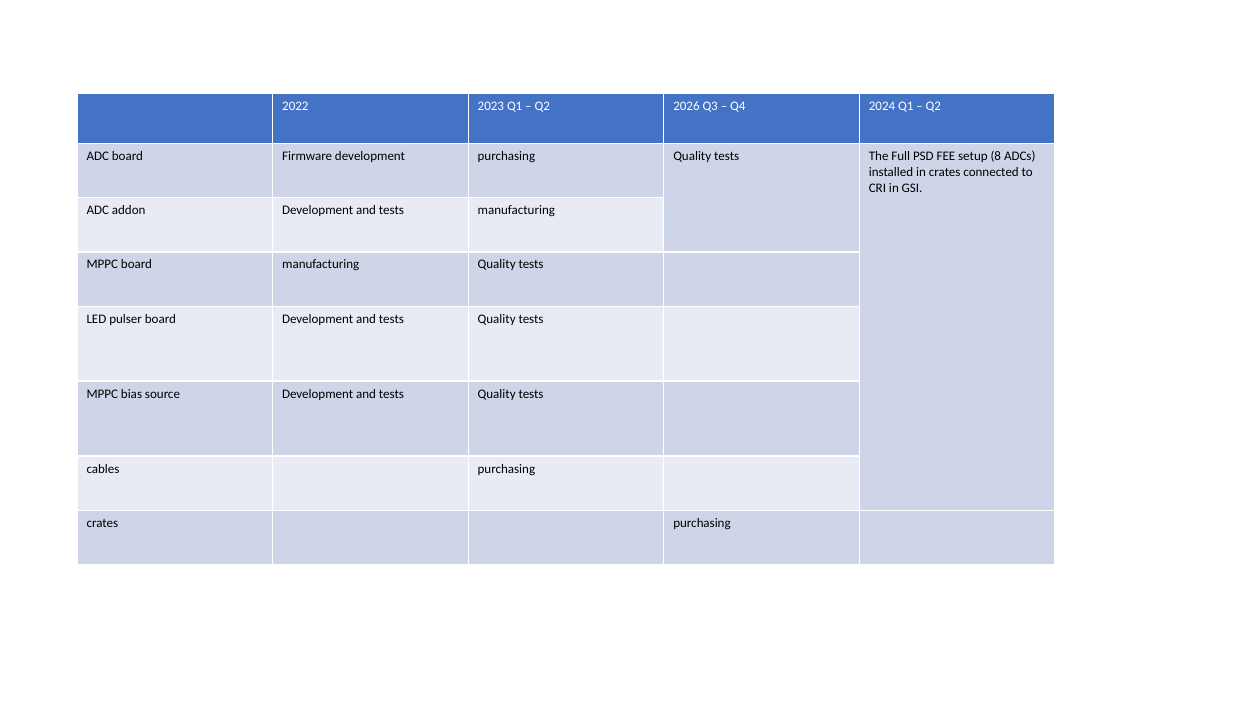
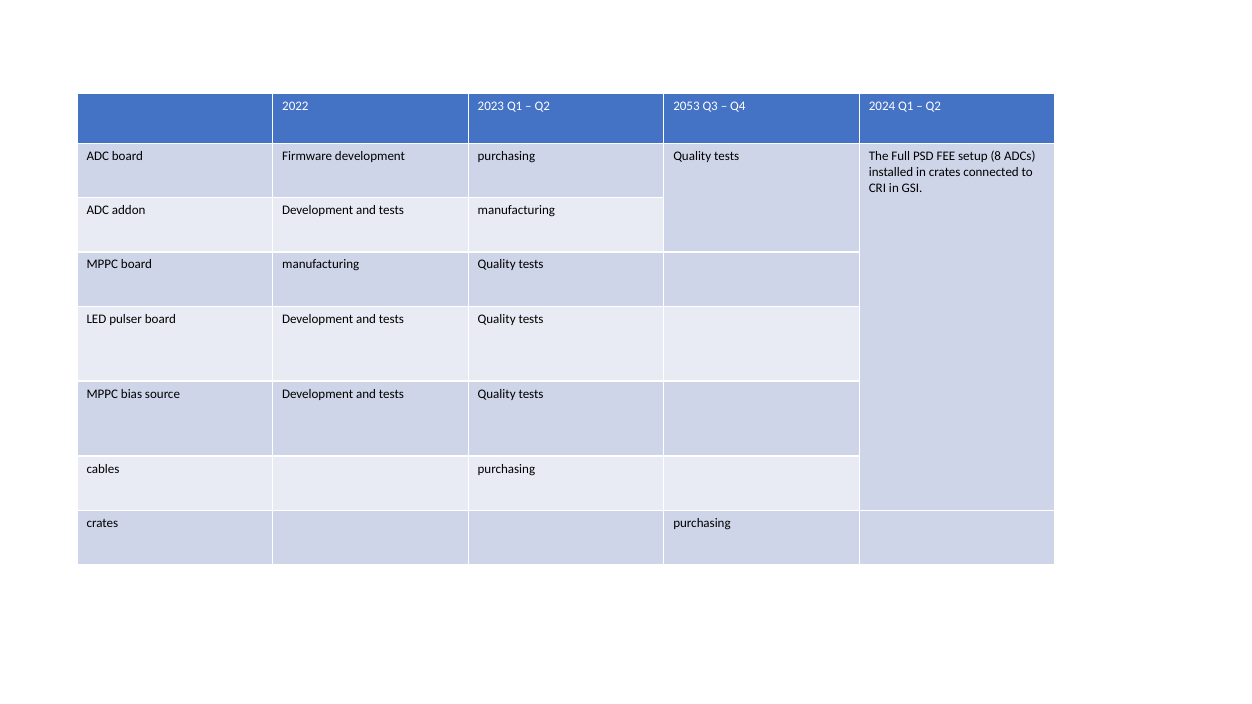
2026: 2026 -> 2053
